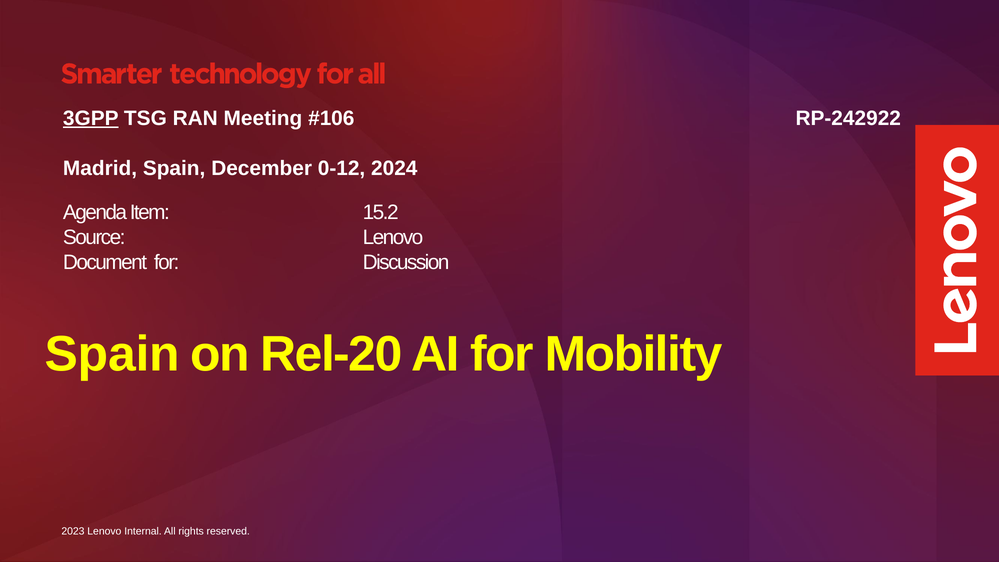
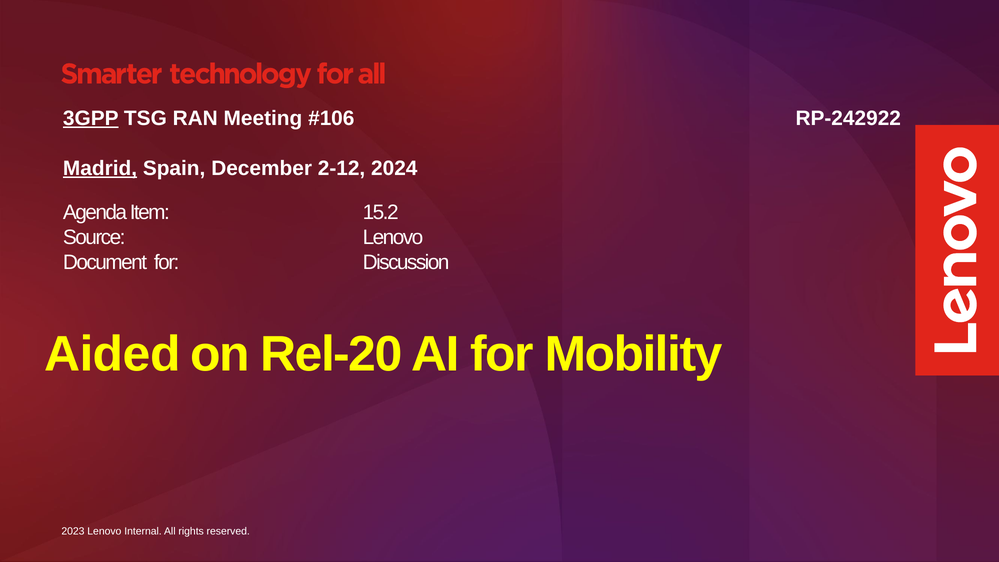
Madrid underline: none -> present
0-12: 0-12 -> 2-12
Spain at (112, 354): Spain -> Aided
